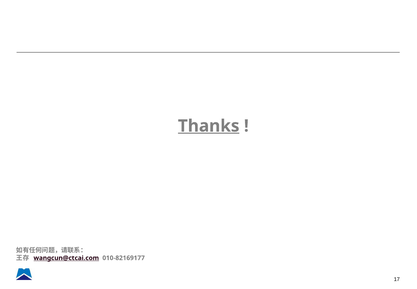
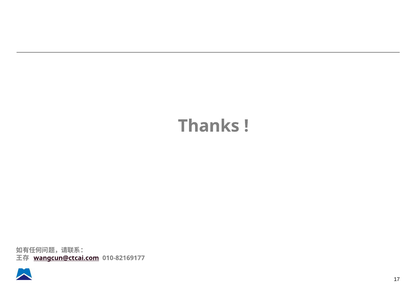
Thanks underline: present -> none
